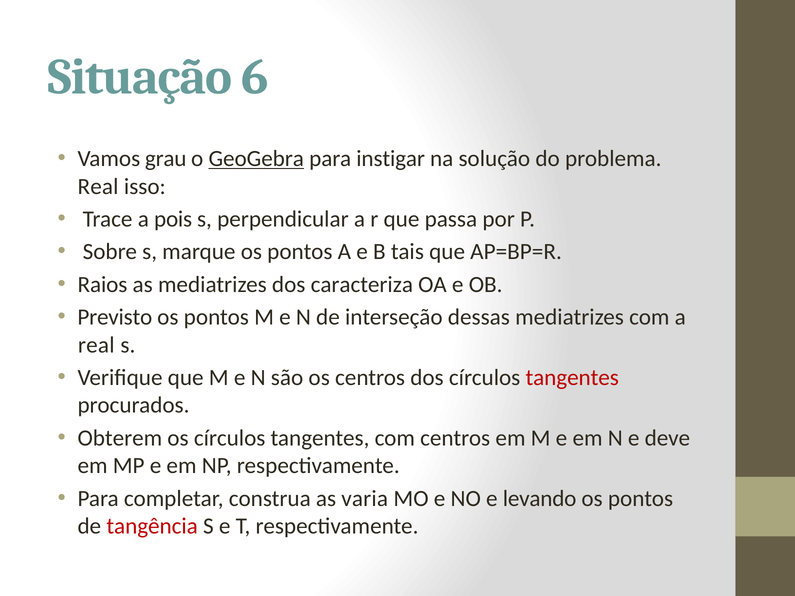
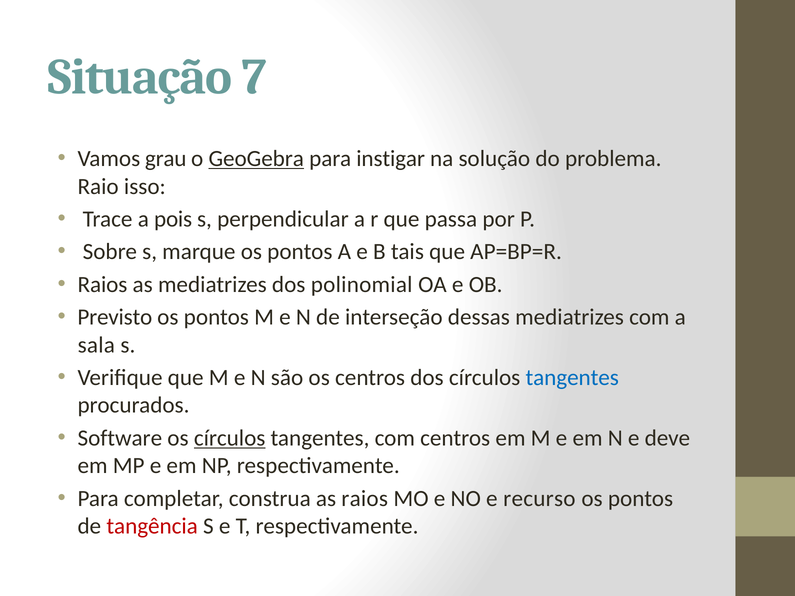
6: 6 -> 7
Real at (98, 186): Real -> Raio
caracteriza: caracteriza -> polinomial
real at (96, 345): real -> sala
tangentes at (572, 378) colour: red -> blue
Obterem: Obterem -> Software
círculos at (230, 438) underline: none -> present
as varia: varia -> raios
levando: levando -> recurso
